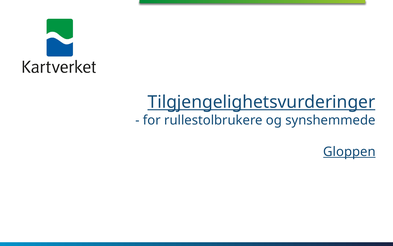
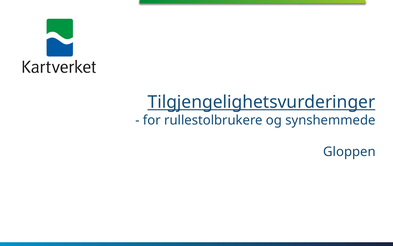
Gloppen underline: present -> none
